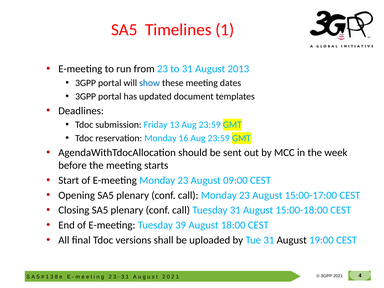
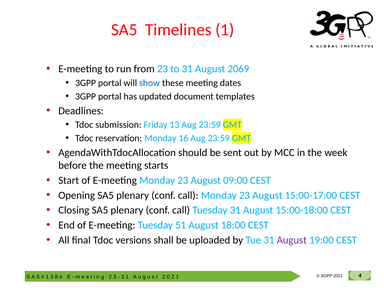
2013: 2013 -> 2069
39: 39 -> 51
August at (292, 240) colour: black -> purple
